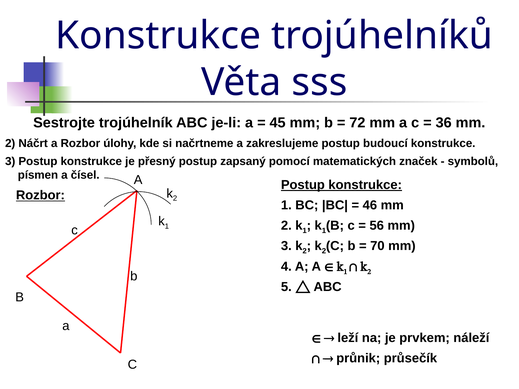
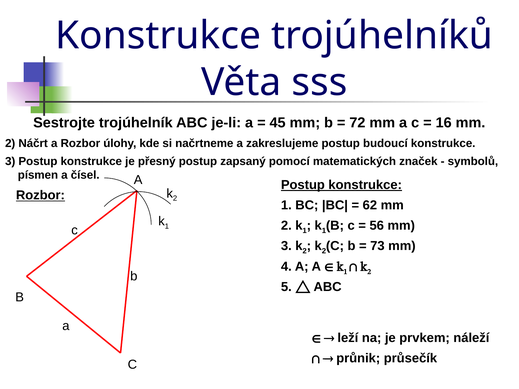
36: 36 -> 16
46: 46 -> 62
70: 70 -> 73
